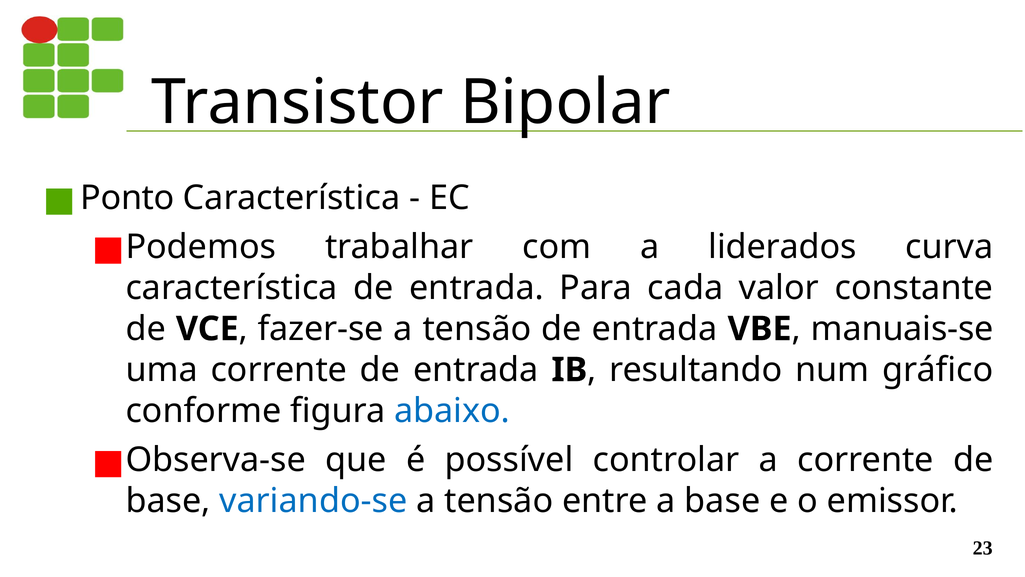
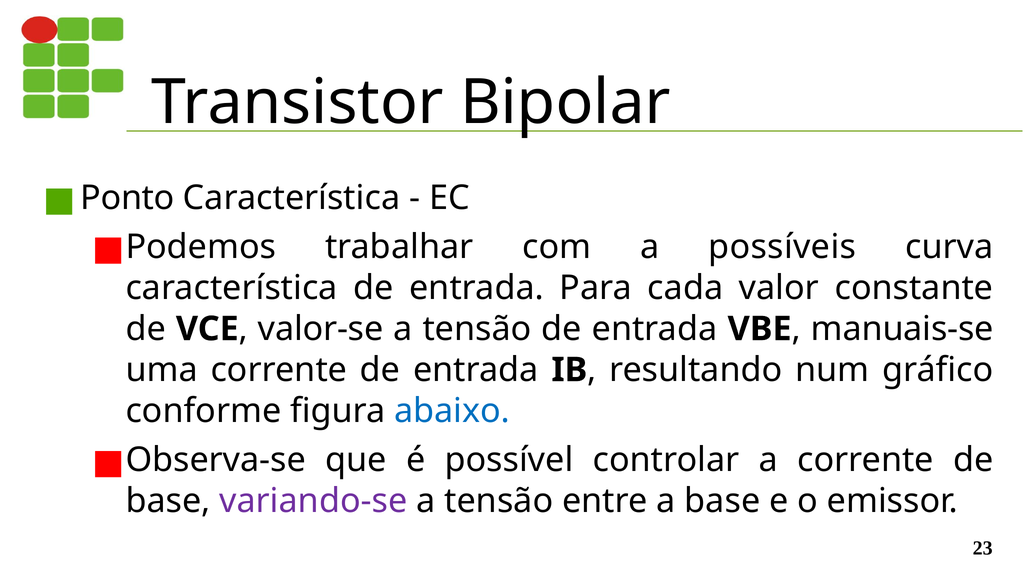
liderados: liderados -> possíveis
fazer-se: fazer-se -> valor-se
variando-se colour: blue -> purple
